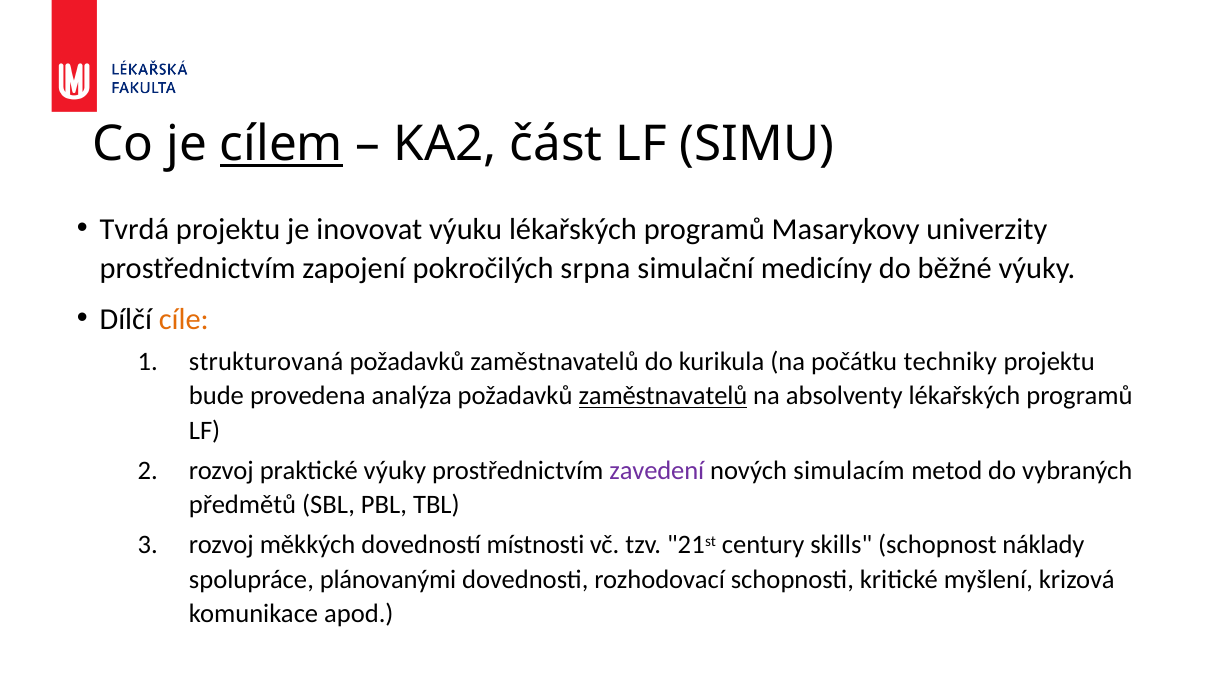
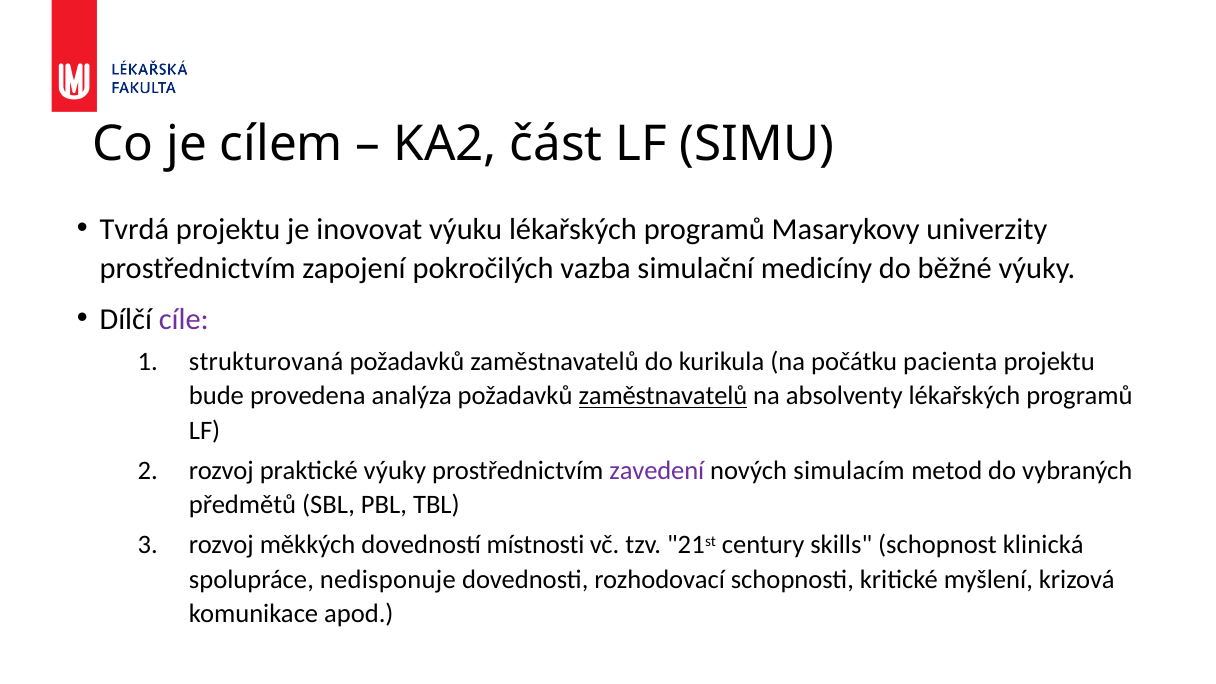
cílem underline: present -> none
srpna: srpna -> vazba
cíle colour: orange -> purple
techniky: techniky -> pacienta
náklady: náklady -> klinická
plánovanými: plánovanými -> nedisponuje
